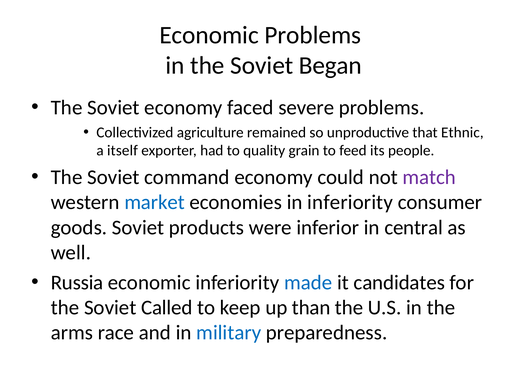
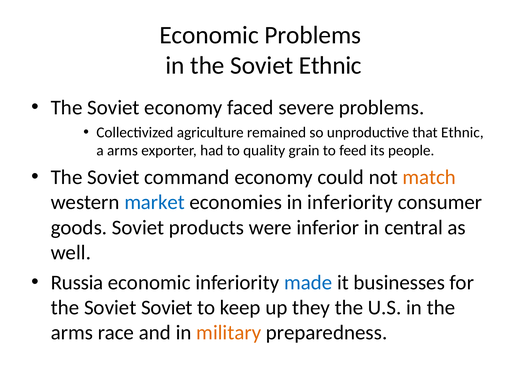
Soviet Began: Began -> Ethnic
a itself: itself -> arms
match colour: purple -> orange
candidates: candidates -> businesses
Soviet Called: Called -> Soviet
than: than -> they
military colour: blue -> orange
